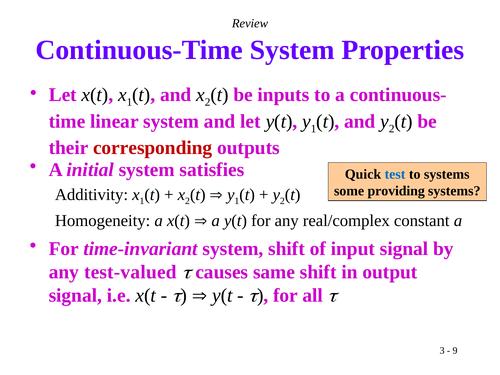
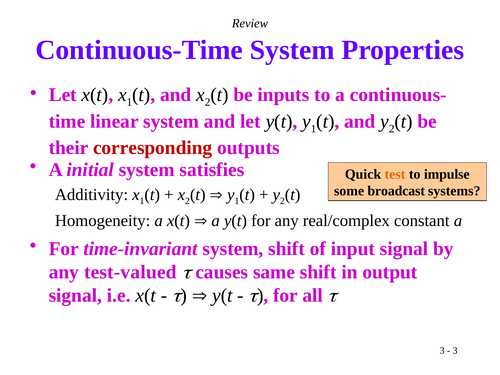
test colour: blue -> orange
to systems: systems -> impulse
providing: providing -> broadcast
9 at (455, 351): 9 -> 3
